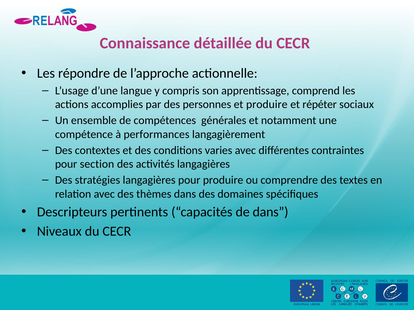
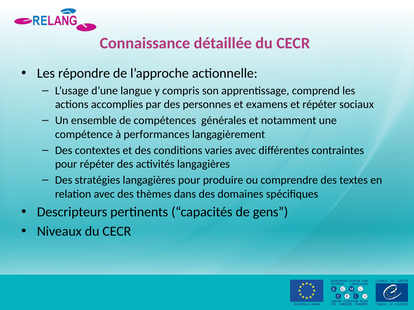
et produire: produire -> examens
pour section: section -> répéter
de dans: dans -> gens
